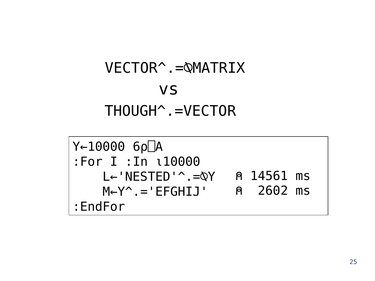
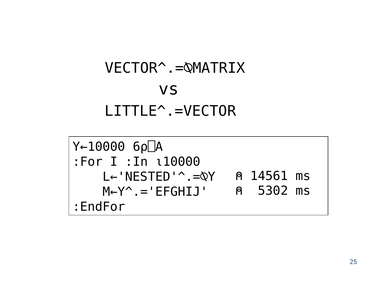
THOUGH^.=VECTOR: THOUGH^.=VECTOR -> LITTLE^.=VECTOR
2602: 2602 -> 5302
